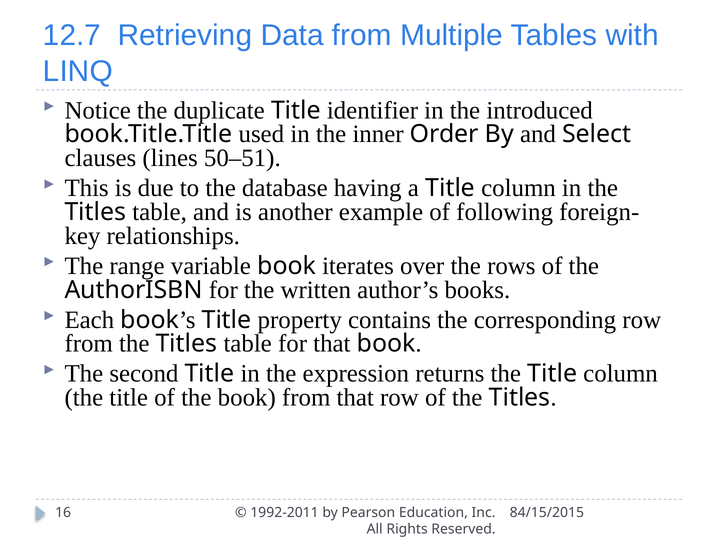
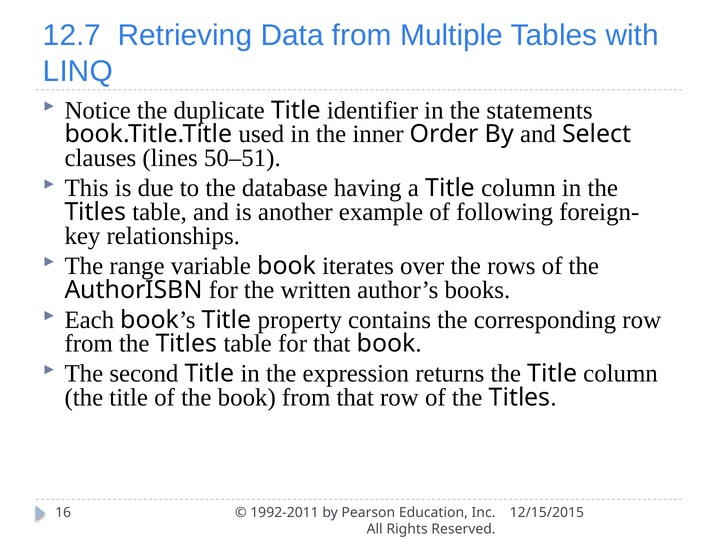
introduced: introduced -> statements
84/15/2015: 84/15/2015 -> 12/15/2015
